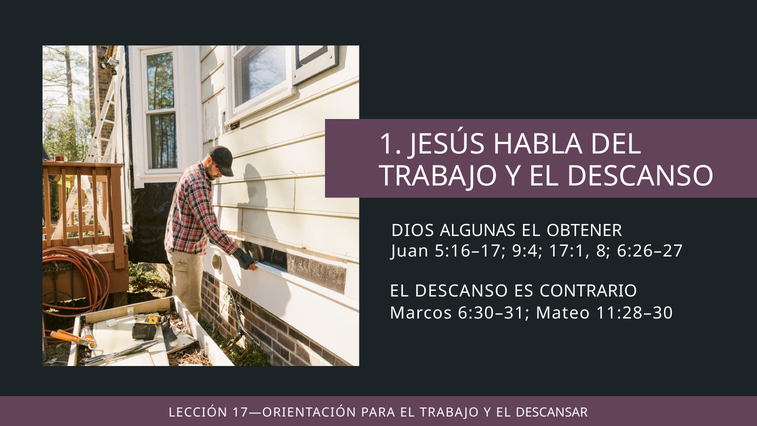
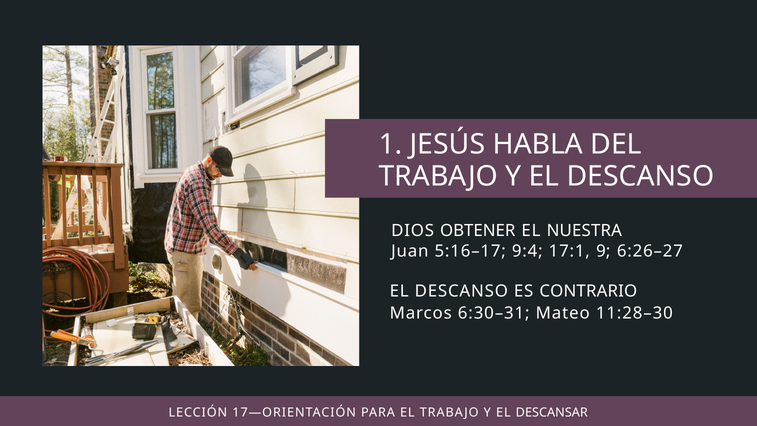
ALGUNAS: ALGUNAS -> OBTENER
OBTENER: OBTENER -> NUESTRA
8: 8 -> 9
